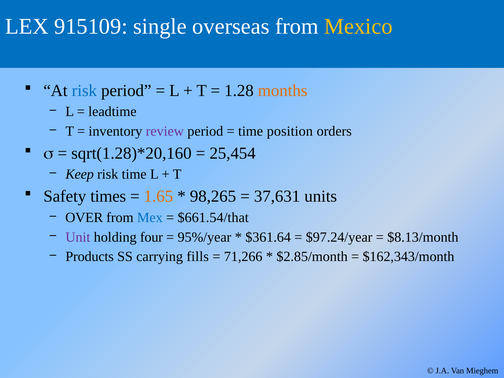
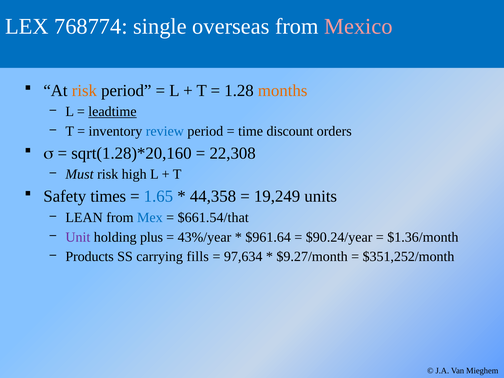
915109: 915109 -> 768774
Mexico colour: yellow -> pink
risk at (84, 91) colour: blue -> orange
leadtime underline: none -> present
review colour: purple -> blue
position: position -> discount
25,454: 25,454 -> 22,308
Keep: Keep -> Must
risk time: time -> high
1.65 colour: orange -> blue
98,265: 98,265 -> 44,358
37,631: 37,631 -> 19,249
OVER: OVER -> LEAN
four: four -> plus
95%/year: 95%/year -> 43%/year
$361.64: $361.64 -> $961.64
$97.24/year: $97.24/year -> $90.24/year
$8.13/month: $8.13/month -> $1.36/month
71,266: 71,266 -> 97,634
$2.85/month: $2.85/month -> $9.27/month
$162,343/month: $162,343/month -> $351,252/month
